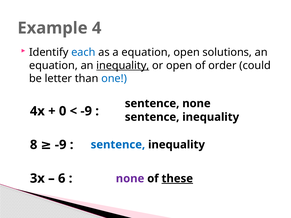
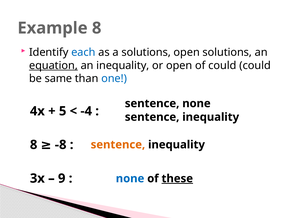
Example 4: 4 -> 8
a equation: equation -> solutions
equation at (53, 66) underline: none -> present
inequality at (123, 66) underline: present -> none
of order: order -> could
letter: letter -> same
0: 0 -> 5
-9 at (86, 111): -9 -> -4
8 -9: -9 -> -8
sentence at (118, 145) colour: blue -> orange
6: 6 -> 9
none at (130, 179) colour: purple -> blue
